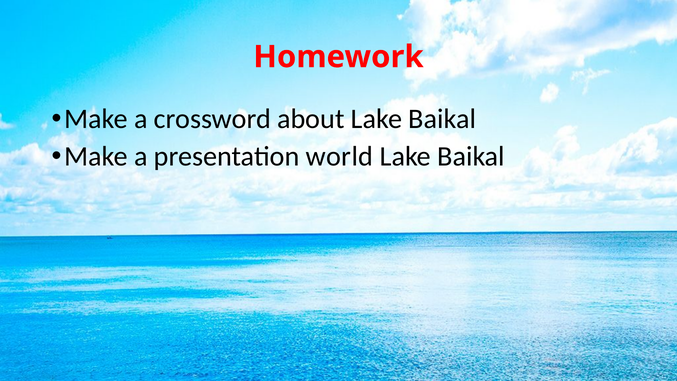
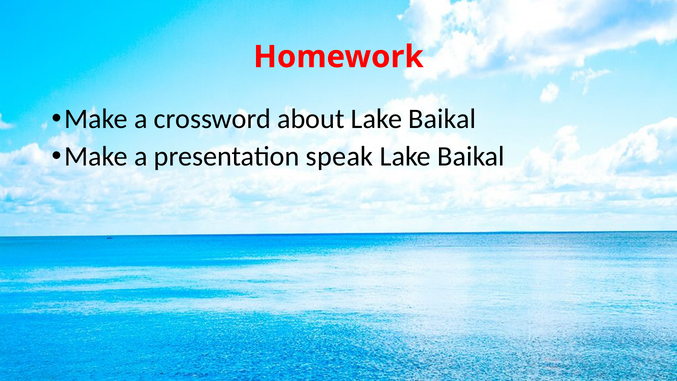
world: world -> speak
